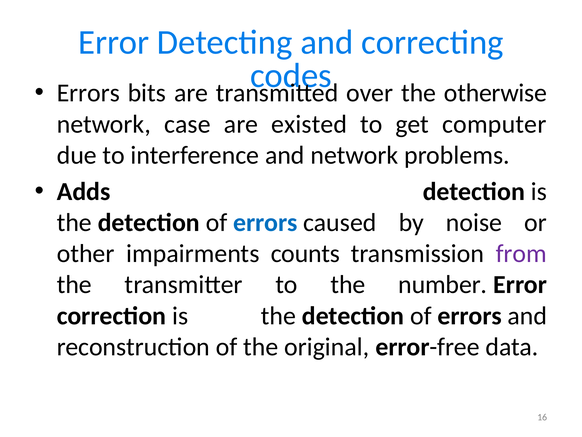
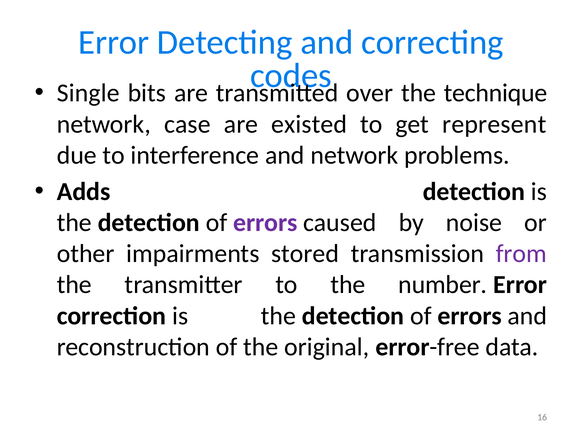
Errors at (88, 93): Errors -> Single
otherwise: otherwise -> technique
computer: computer -> represent
errors at (265, 222) colour: blue -> purple
counts: counts -> stored
